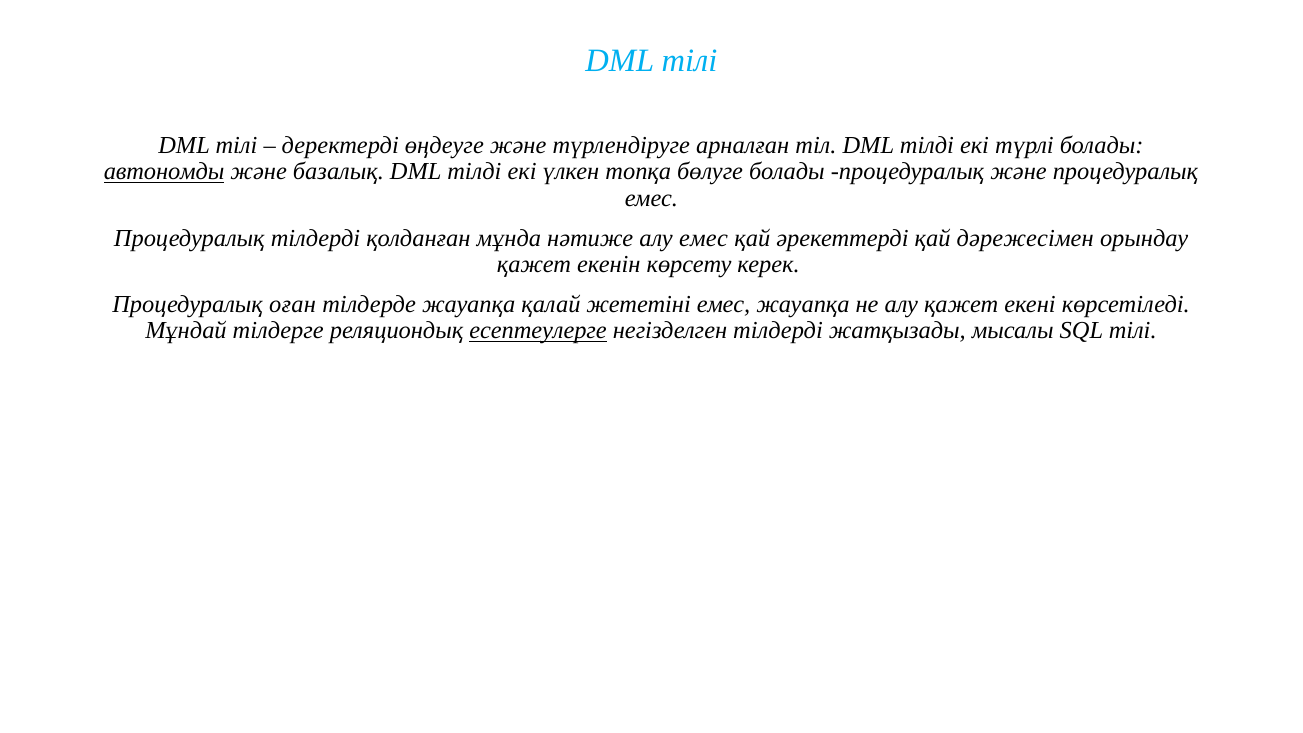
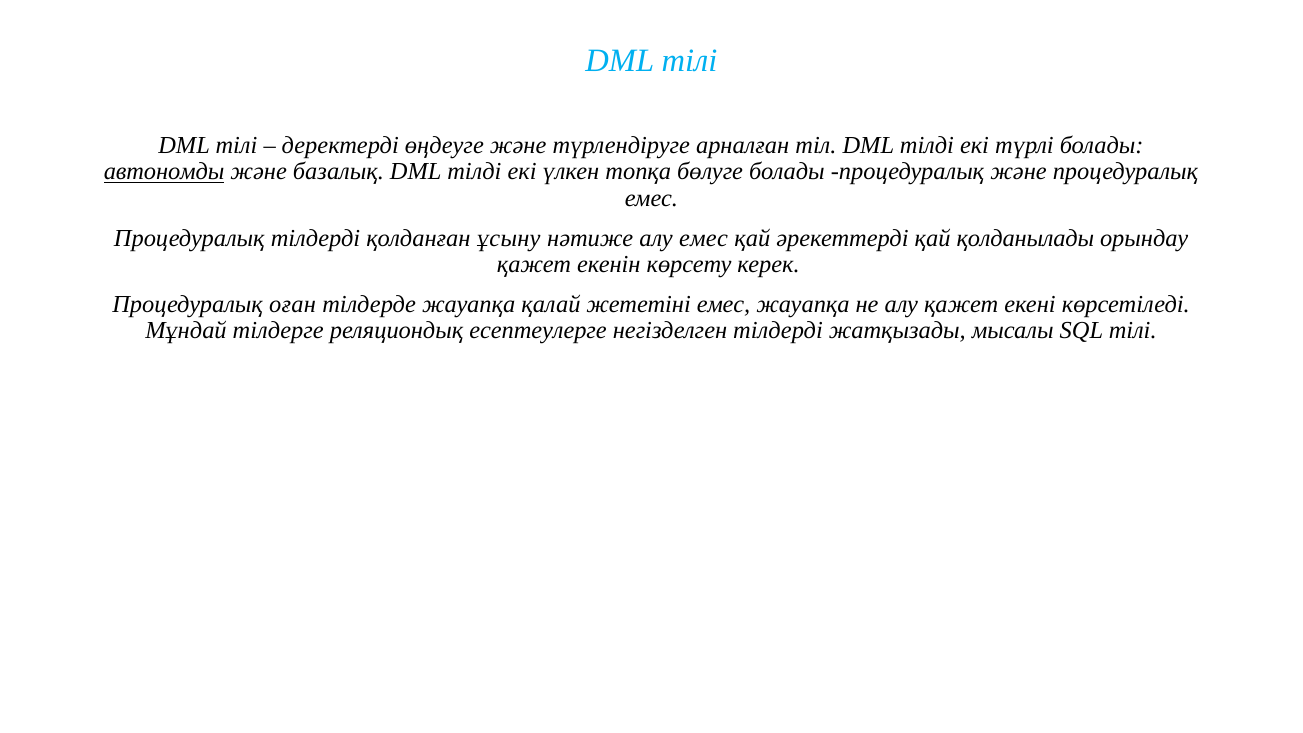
мұнда: мұнда -> ұсыну
дәрежесімен: дәрежесімен -> қолданылады
есептеулерге underline: present -> none
